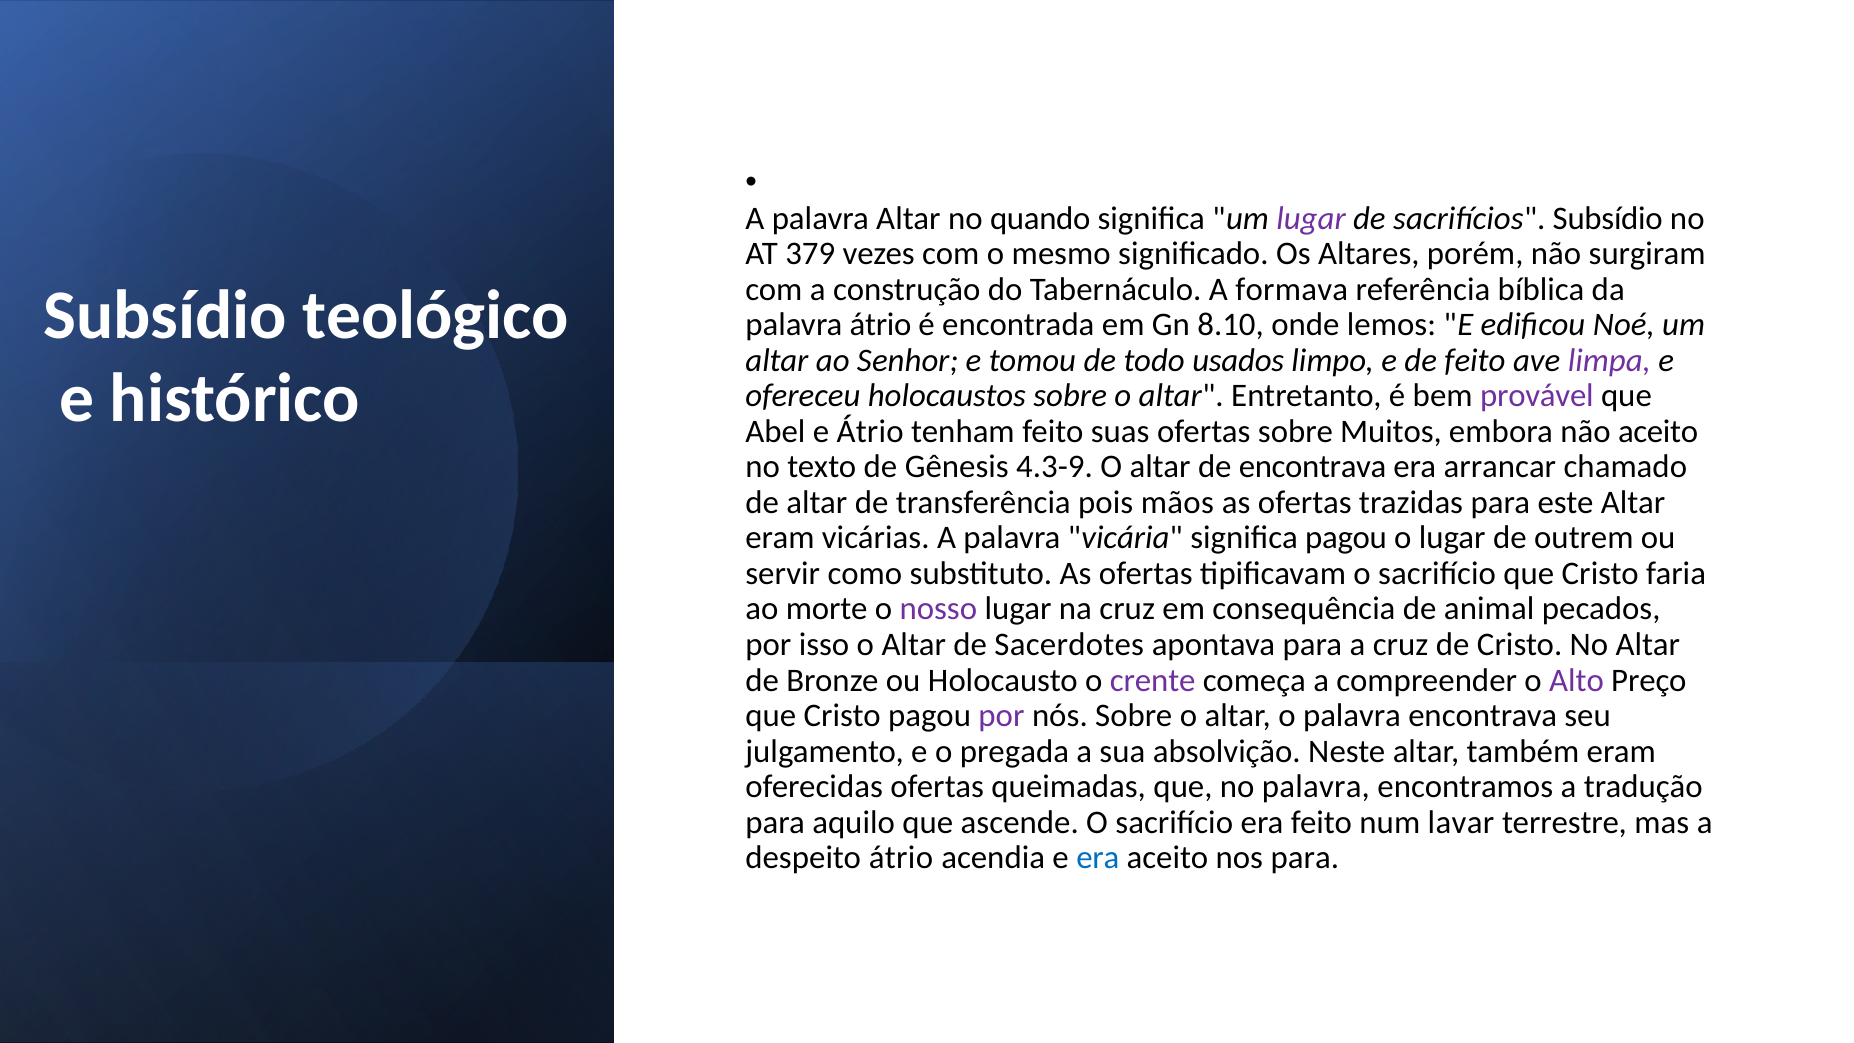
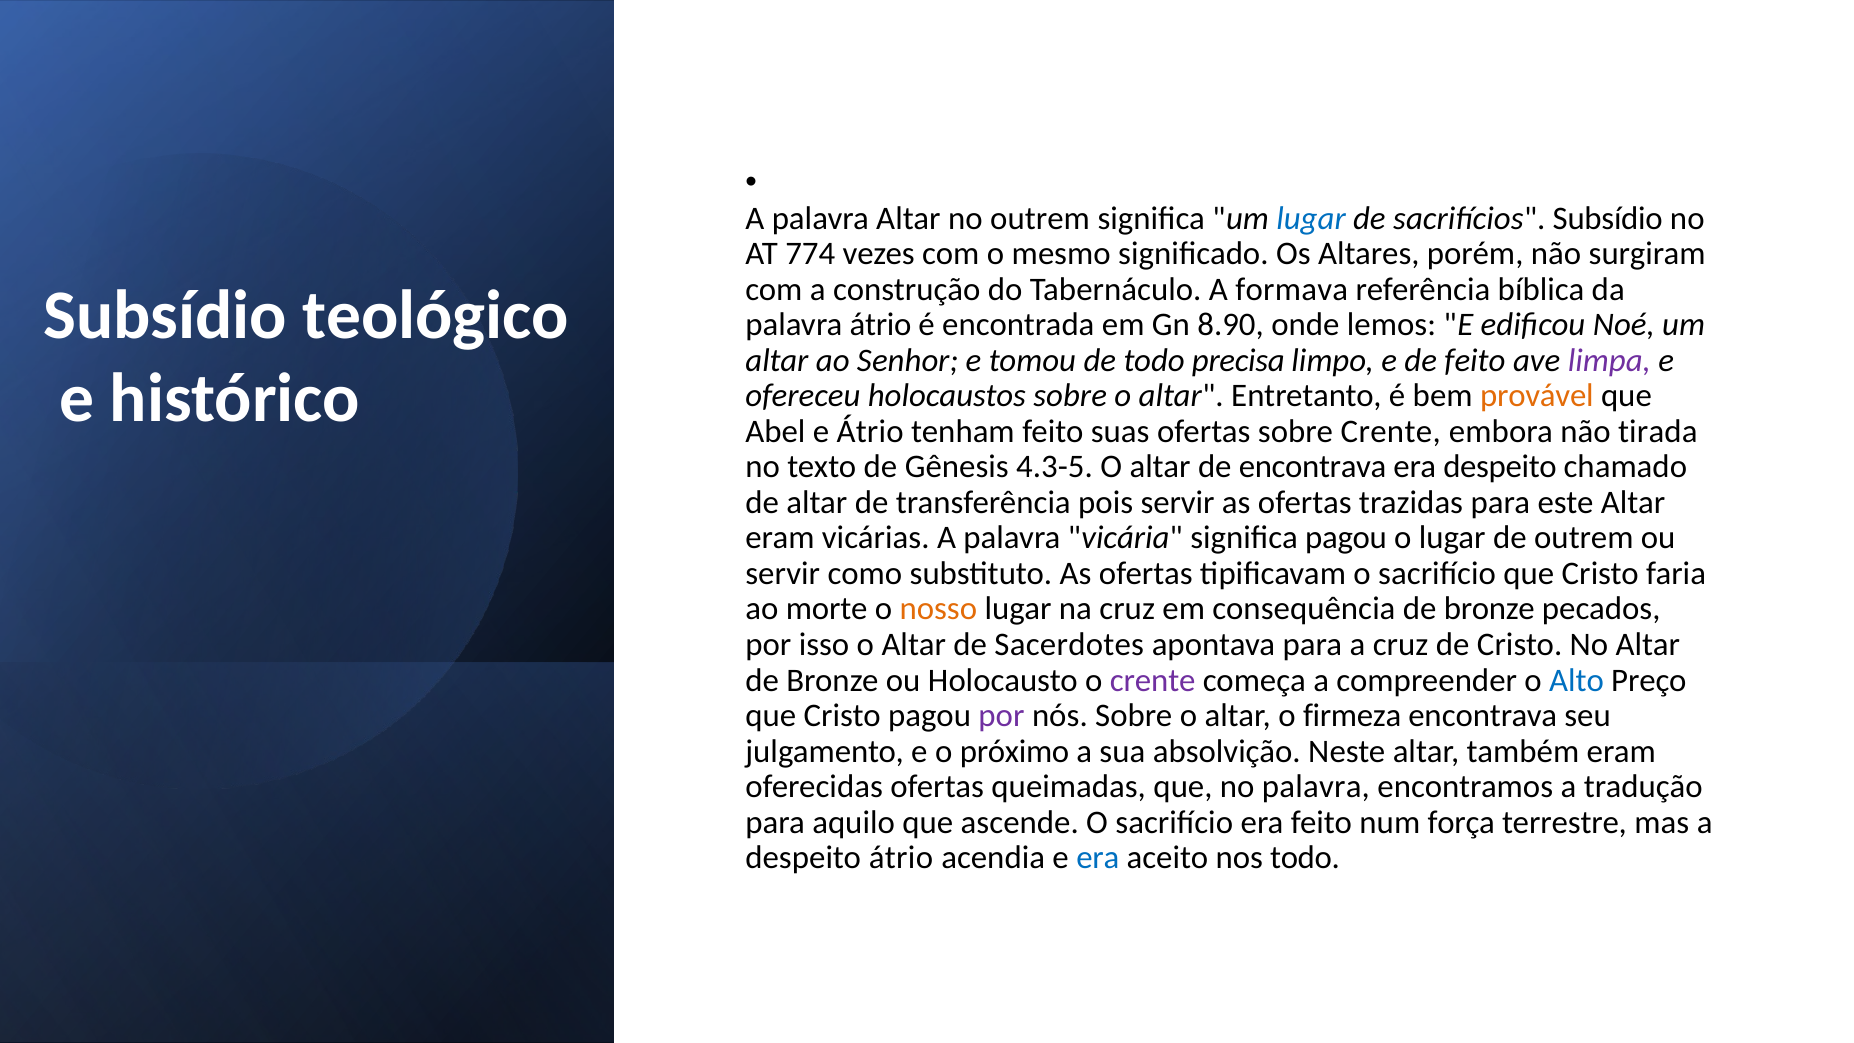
no quando: quando -> outrem
lugar at (1311, 218) colour: purple -> blue
379: 379 -> 774
8.10: 8.10 -> 8.90
usados: usados -> precisa
provável colour: purple -> orange
sobre Muitos: Muitos -> Crente
não aceito: aceito -> tirada
4.3-9: 4.3-9 -> 4.3-5
era arrancar: arrancar -> despeito
pois mãos: mãos -> servir
nosso colour: purple -> orange
consequência de animal: animal -> bronze
Alto colour: purple -> blue
o palavra: palavra -> firmeza
pregada: pregada -> próximo
lavar: lavar -> força
nos para: para -> todo
